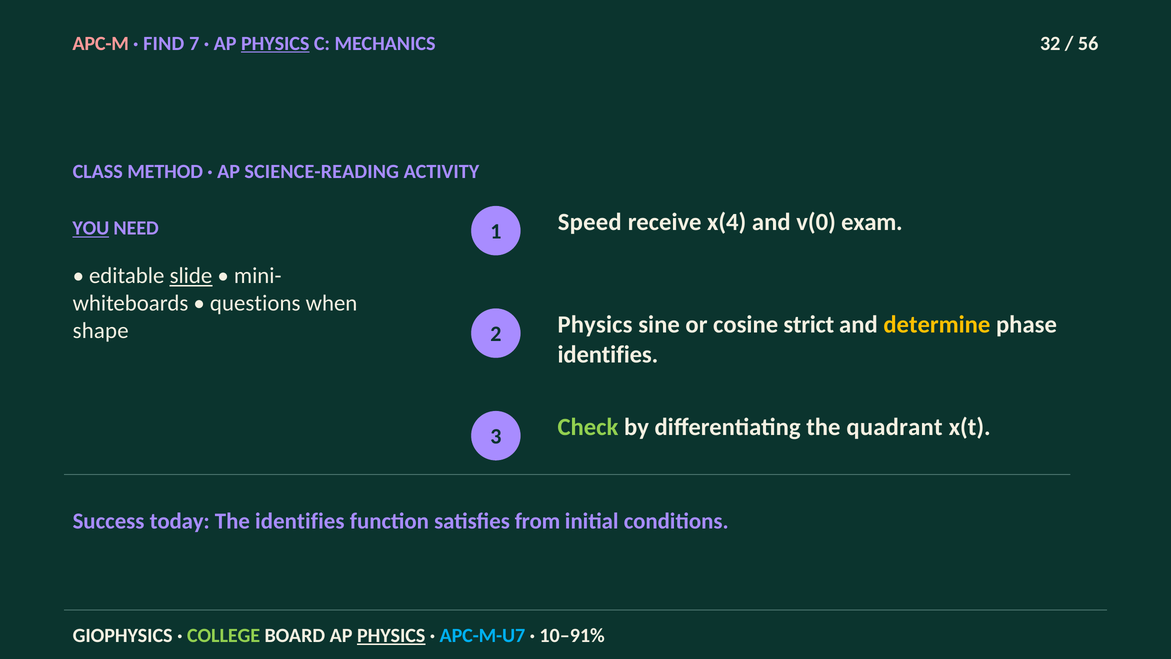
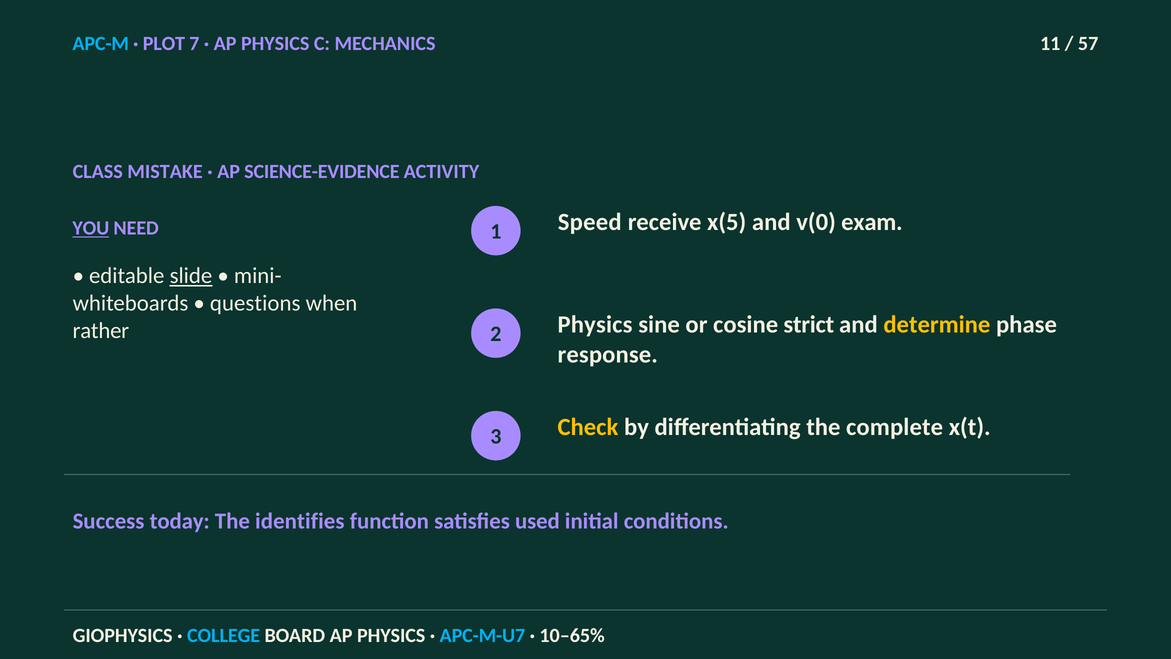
APC-M colour: pink -> light blue
FIND: FIND -> PLOT
PHYSICS at (275, 43) underline: present -> none
32: 32 -> 11
56: 56 -> 57
METHOD: METHOD -> MISTAKE
SCIENCE-READING: SCIENCE-READING -> SCIENCE-EVIDENCE
x(4: x(4 -> x(5
shape: shape -> rather
identifies at (608, 354): identifies -> response
Check colour: light green -> yellow
quadrant: quadrant -> complete
from: from -> used
COLLEGE colour: light green -> light blue
PHYSICS at (391, 635) underline: present -> none
10–91%: 10–91% -> 10–65%
